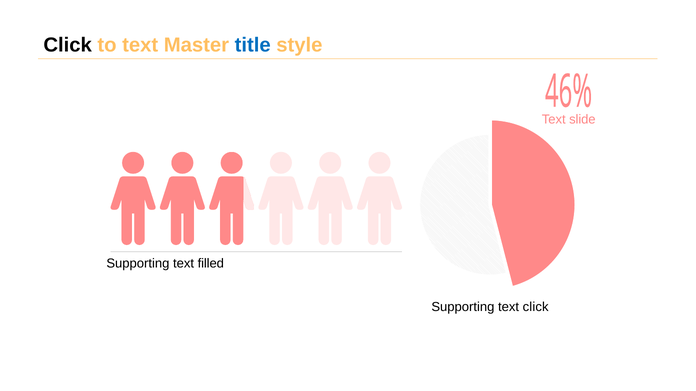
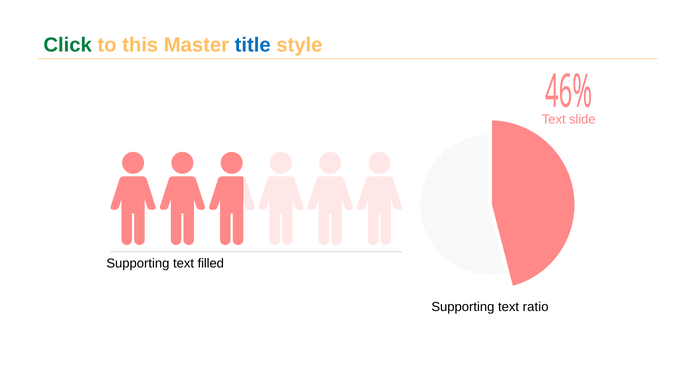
Click at (68, 45) colour: black -> green
to text: text -> this
text click: click -> ratio
